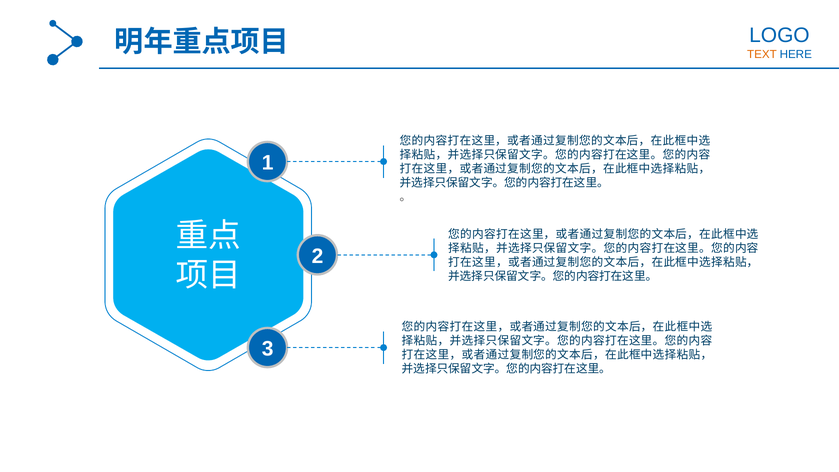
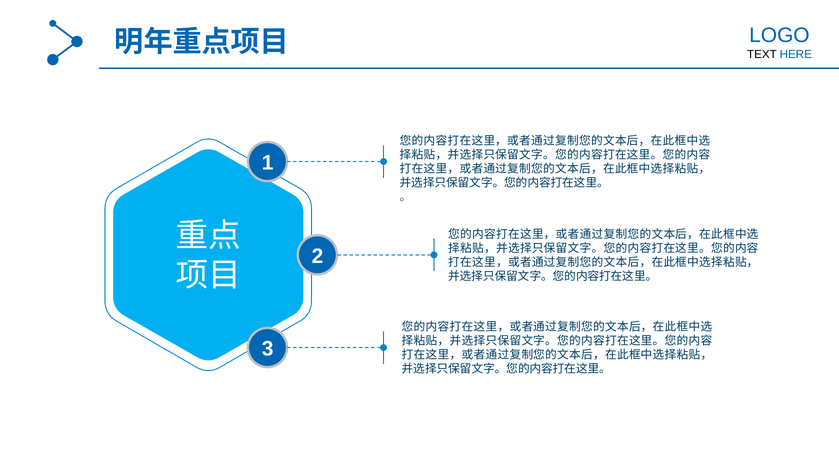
TEXT colour: orange -> black
